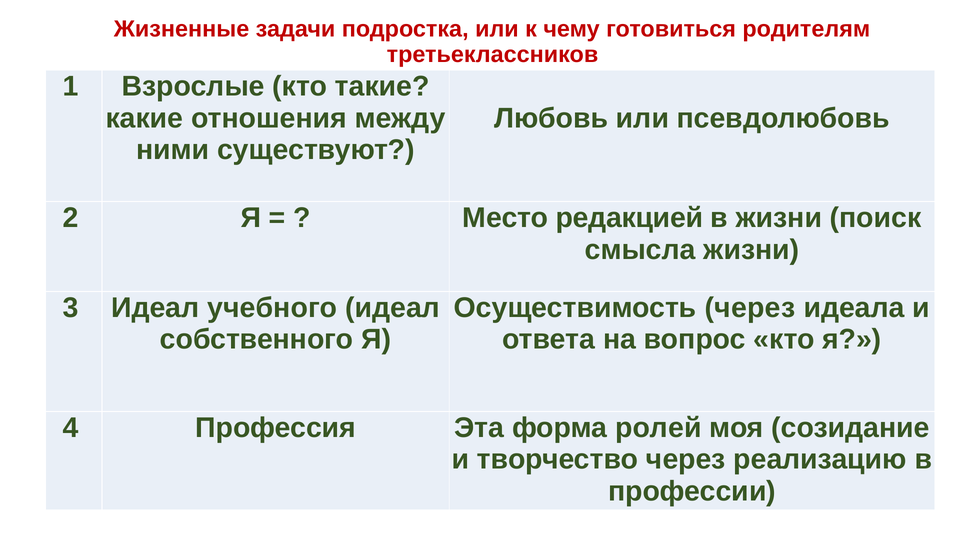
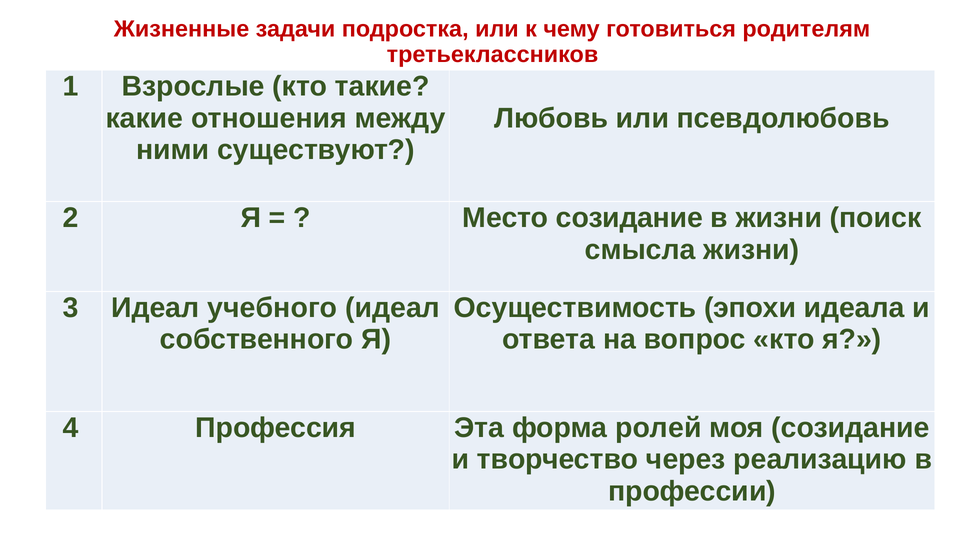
Место редакцией: редакцией -> созидание
Осуществимость через: через -> эпохи
